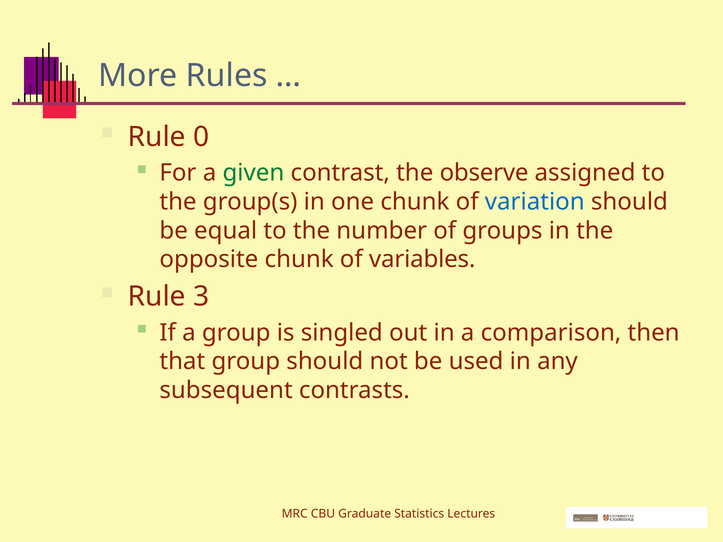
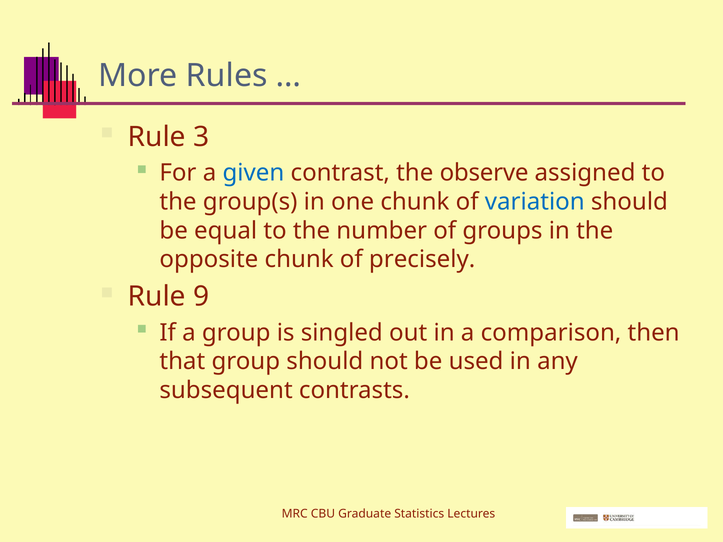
0: 0 -> 3
given colour: green -> blue
variables: variables -> precisely
3: 3 -> 9
